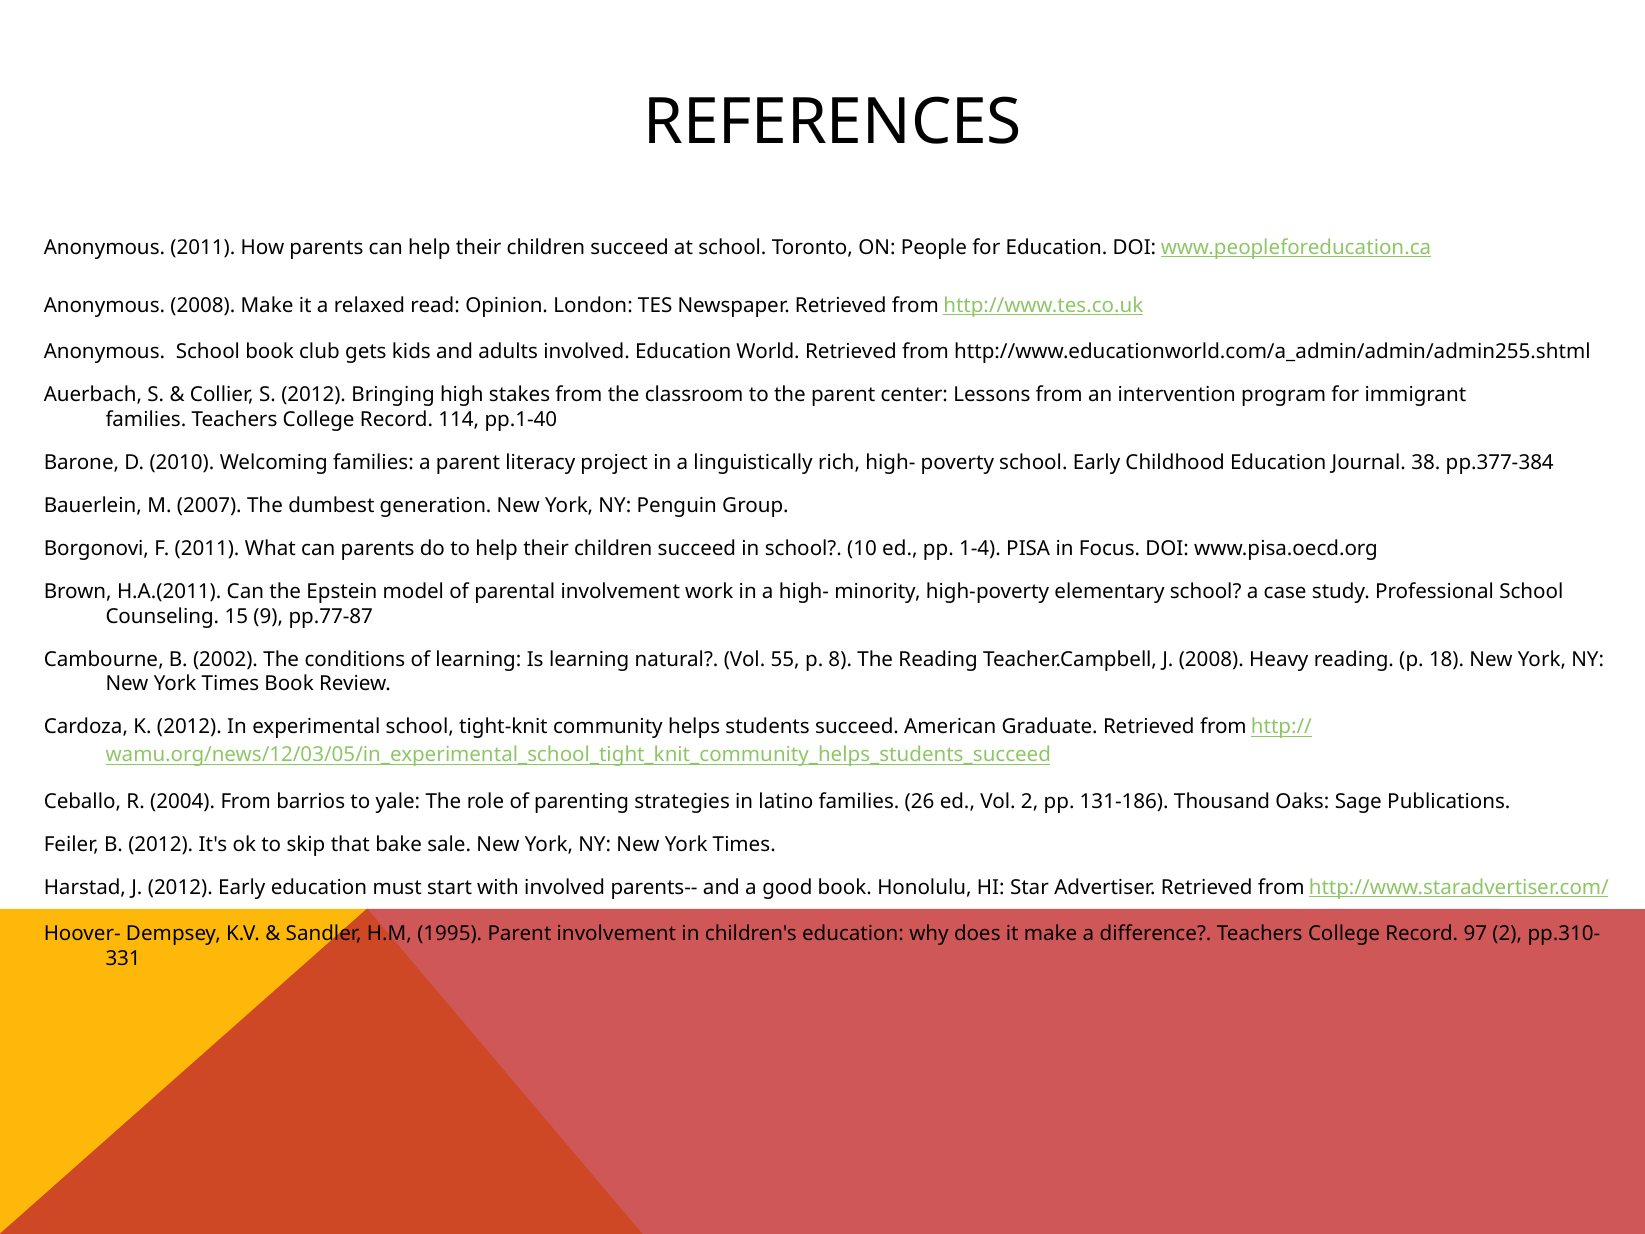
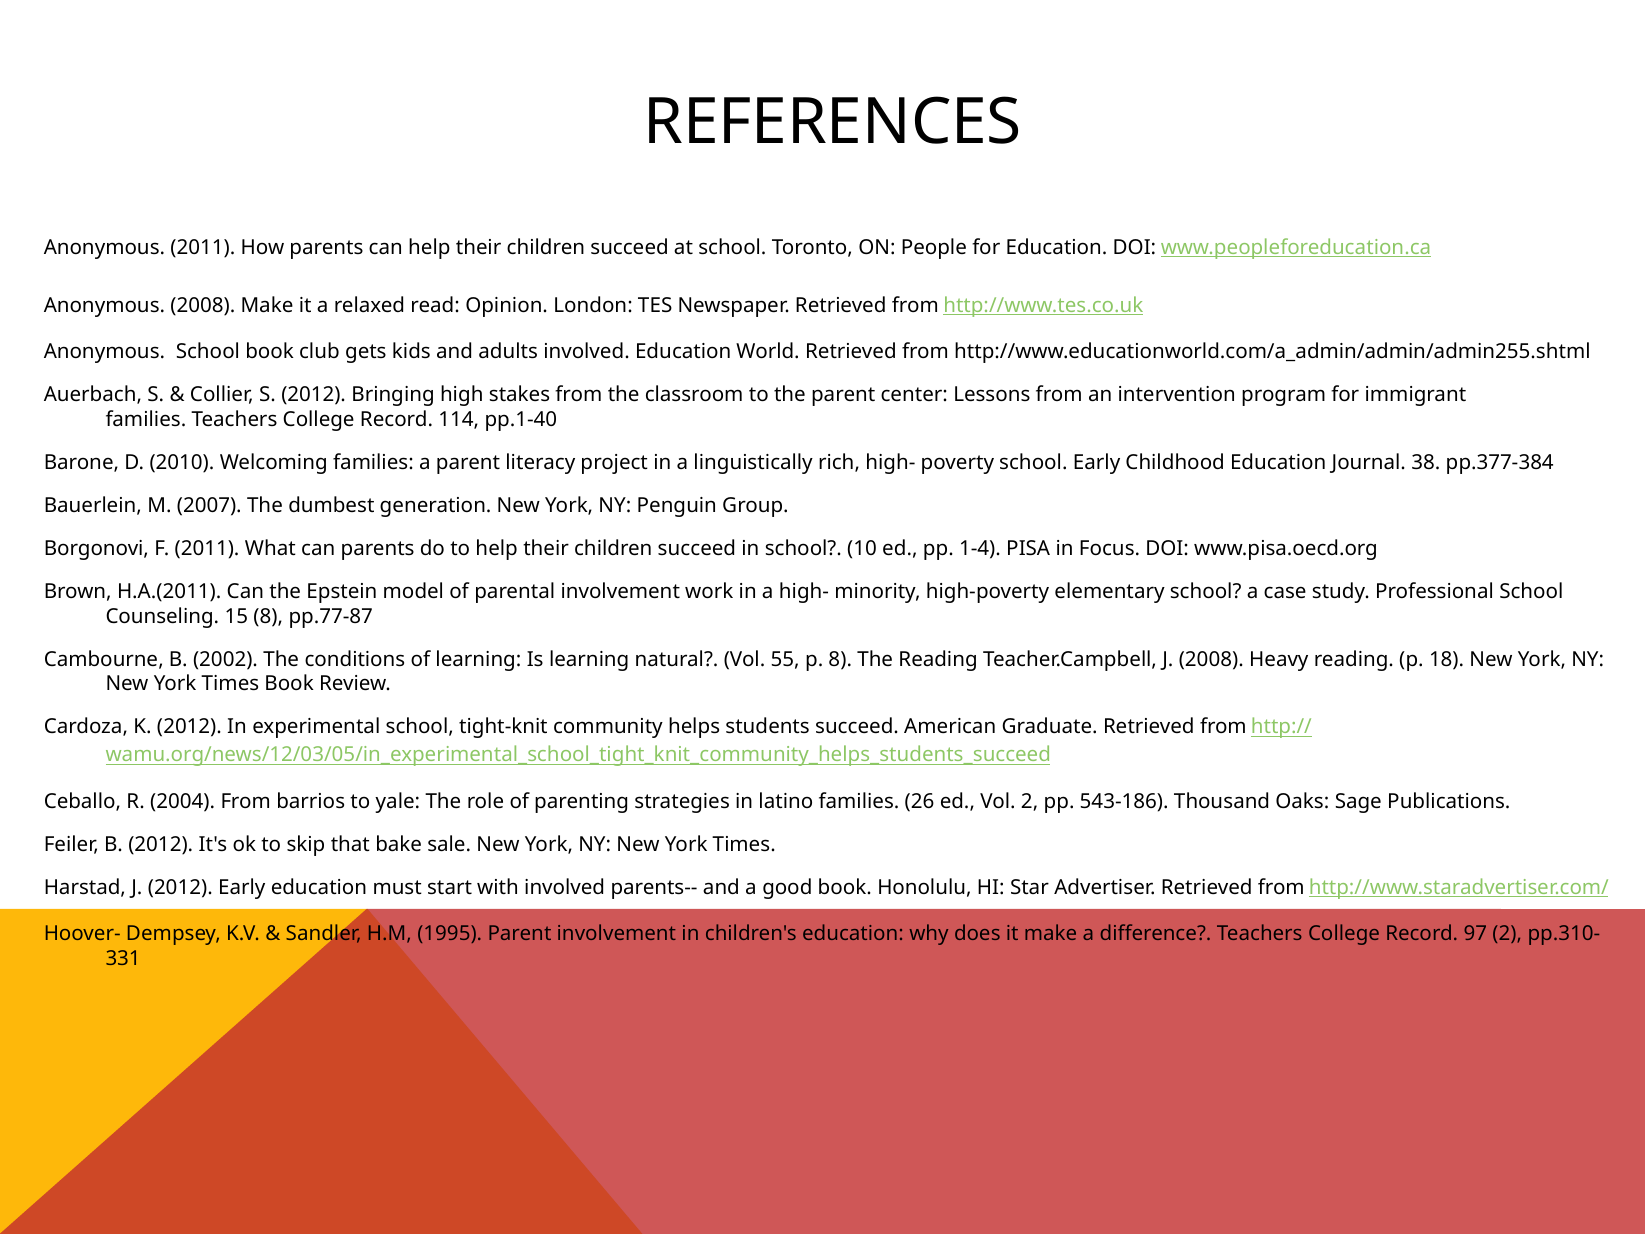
15 9: 9 -> 8
131-186: 131-186 -> 543-186
